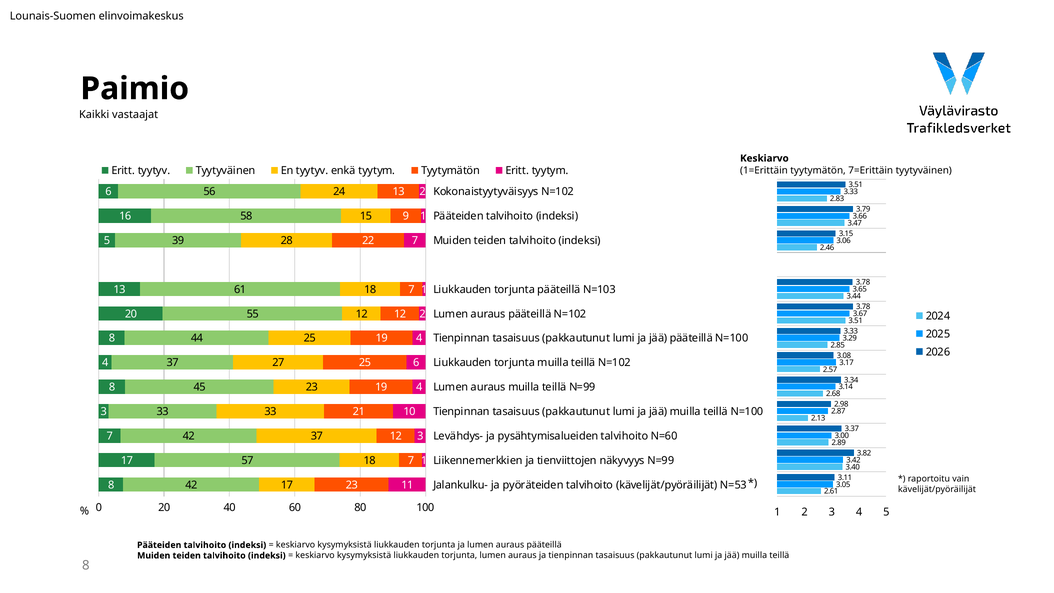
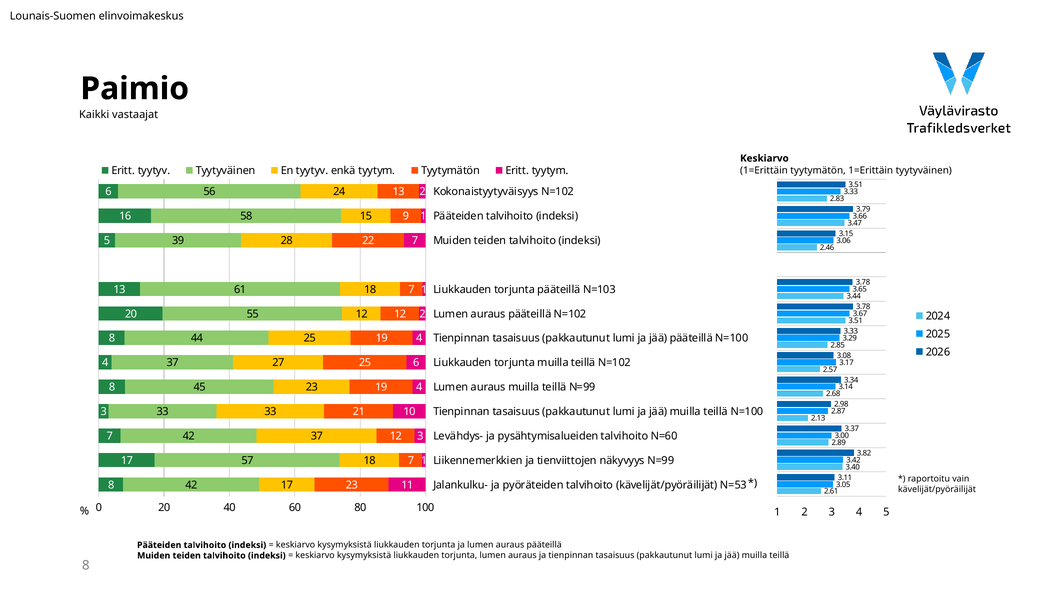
tyytymätön 7=Erittäin: 7=Erittäin -> 1=Erittäin
